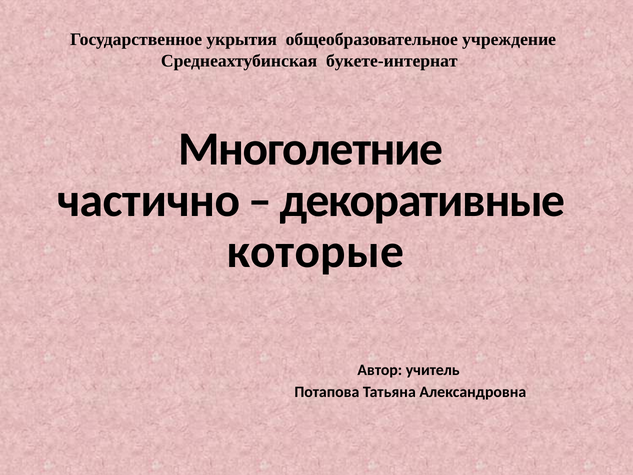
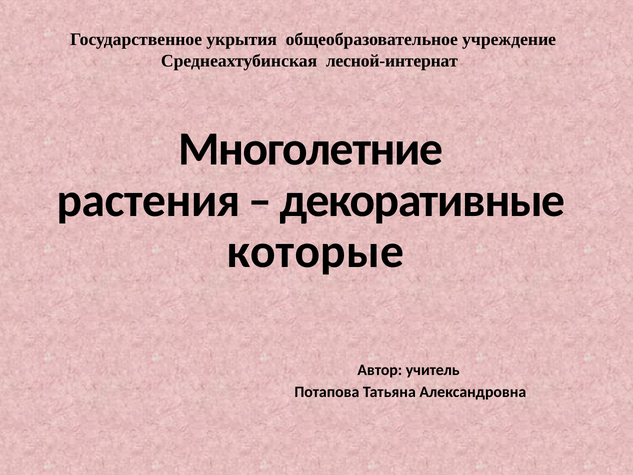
букете-интернат: букете-интернат -> лесной-интернат
частично: частично -> растения
